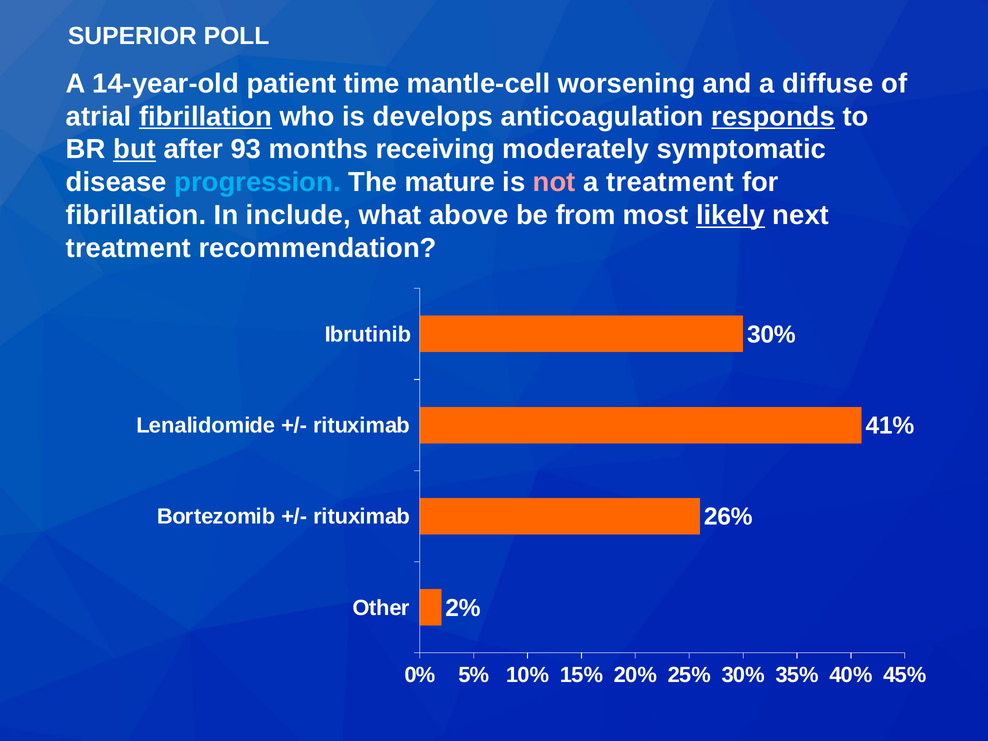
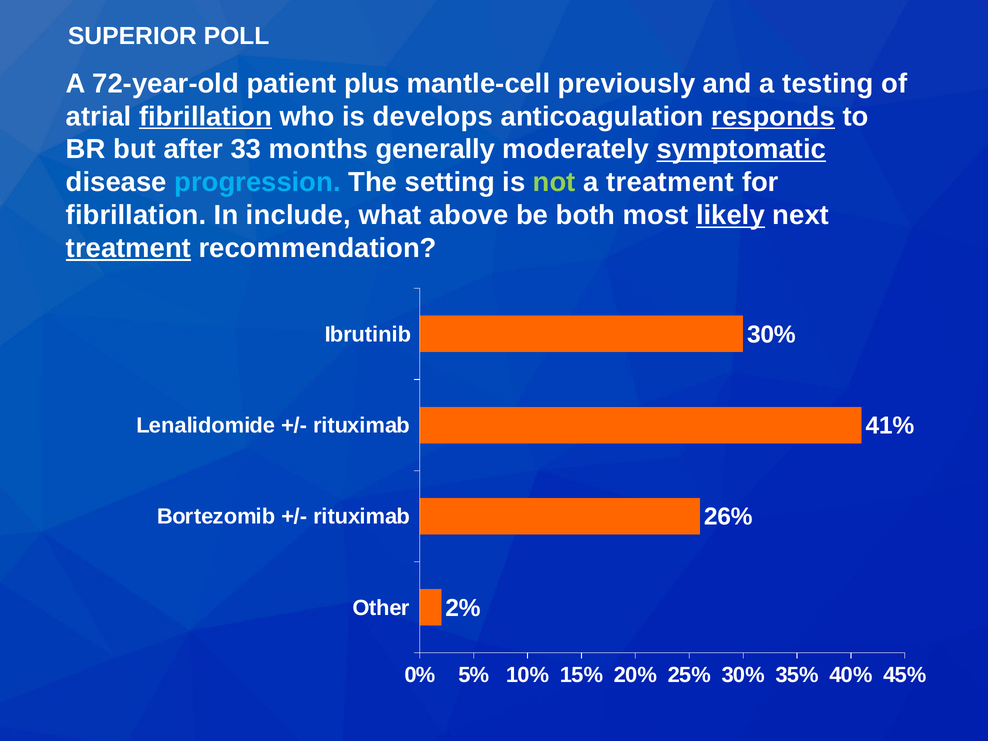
14-year-old: 14-year-old -> 72-year-old
time: time -> plus
worsening: worsening -> previously
diffuse: diffuse -> testing
but underline: present -> none
93: 93 -> 33
receiving: receiving -> generally
symptomatic underline: none -> present
mature: mature -> setting
not colour: pink -> light green
from: from -> both
treatment at (129, 248) underline: none -> present
